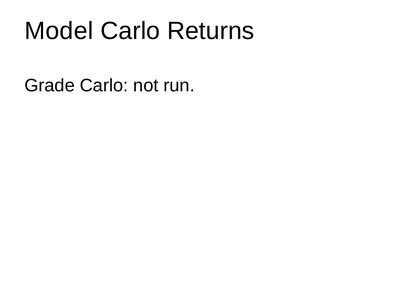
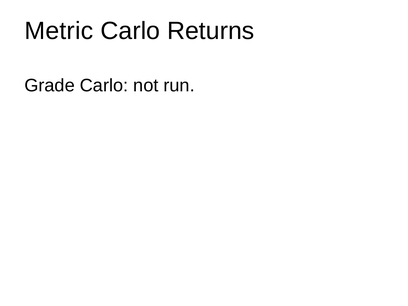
Model: Model -> Metric
